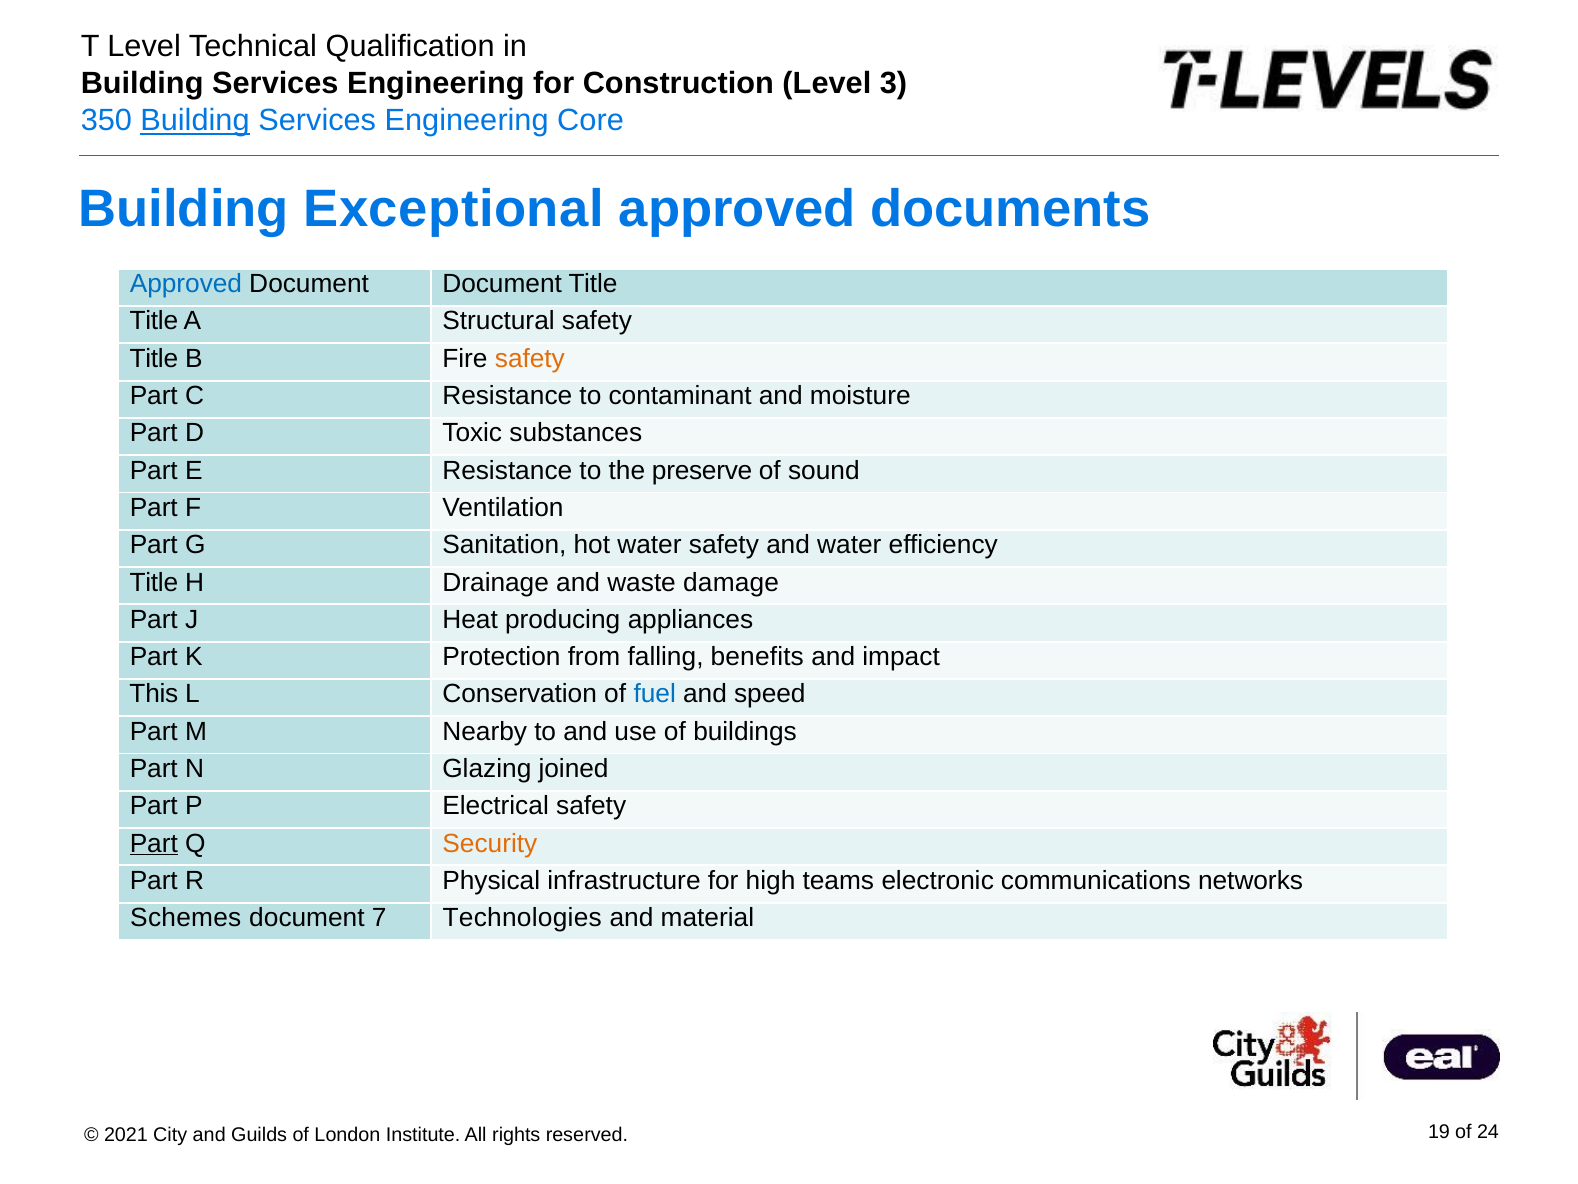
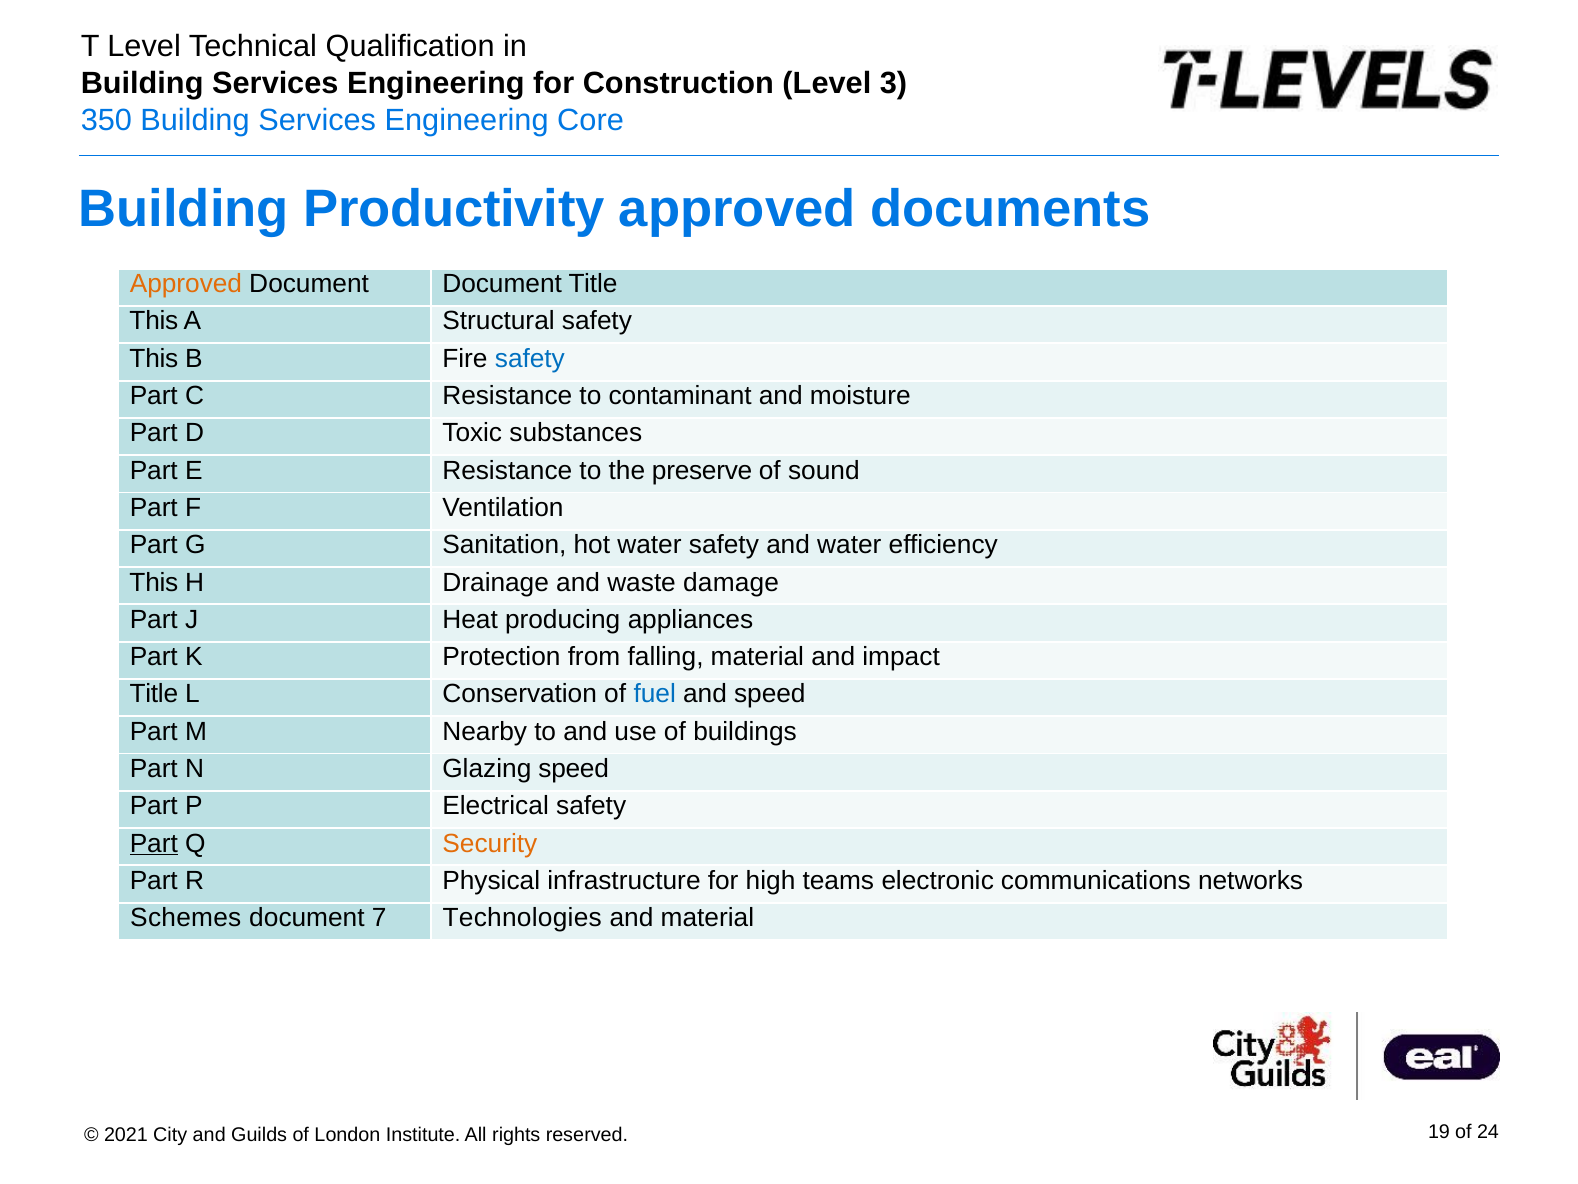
Building at (195, 120) underline: present -> none
Exceptional: Exceptional -> Productivity
Approved at (186, 284) colour: blue -> orange
Title at (154, 321): Title -> This
Title at (154, 358): Title -> This
safety at (530, 358) colour: orange -> blue
Title at (154, 582): Title -> This
falling benefits: benefits -> material
This at (154, 694): This -> Title
Glazing joined: joined -> speed
